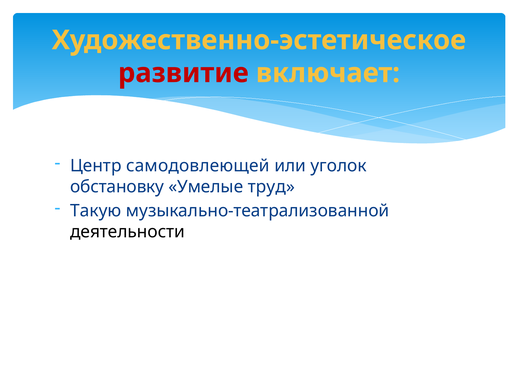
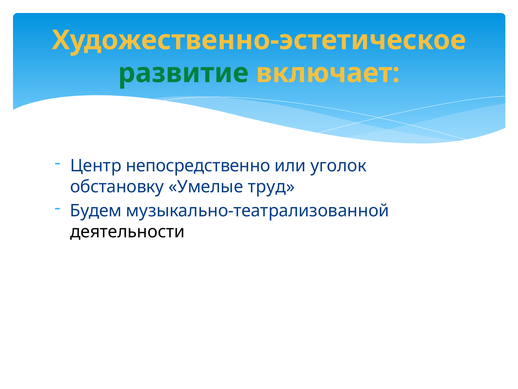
развитие colour: red -> green
самодовлеющей: самодовлеющей -> непосредственно
Такую: Такую -> Будем
